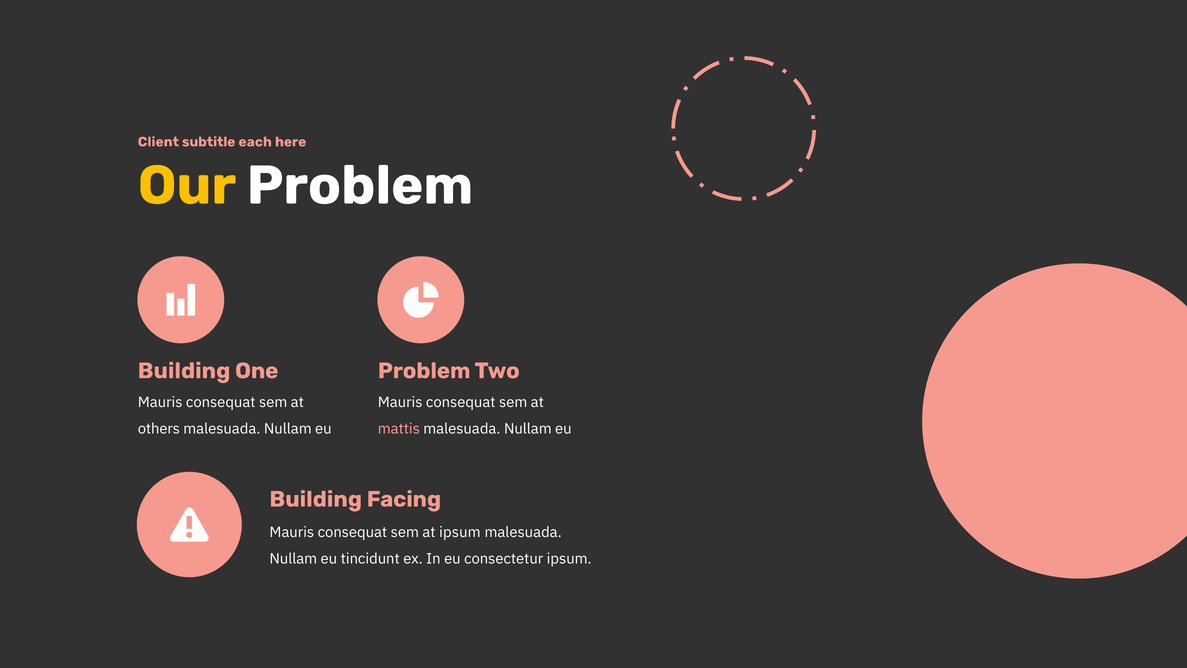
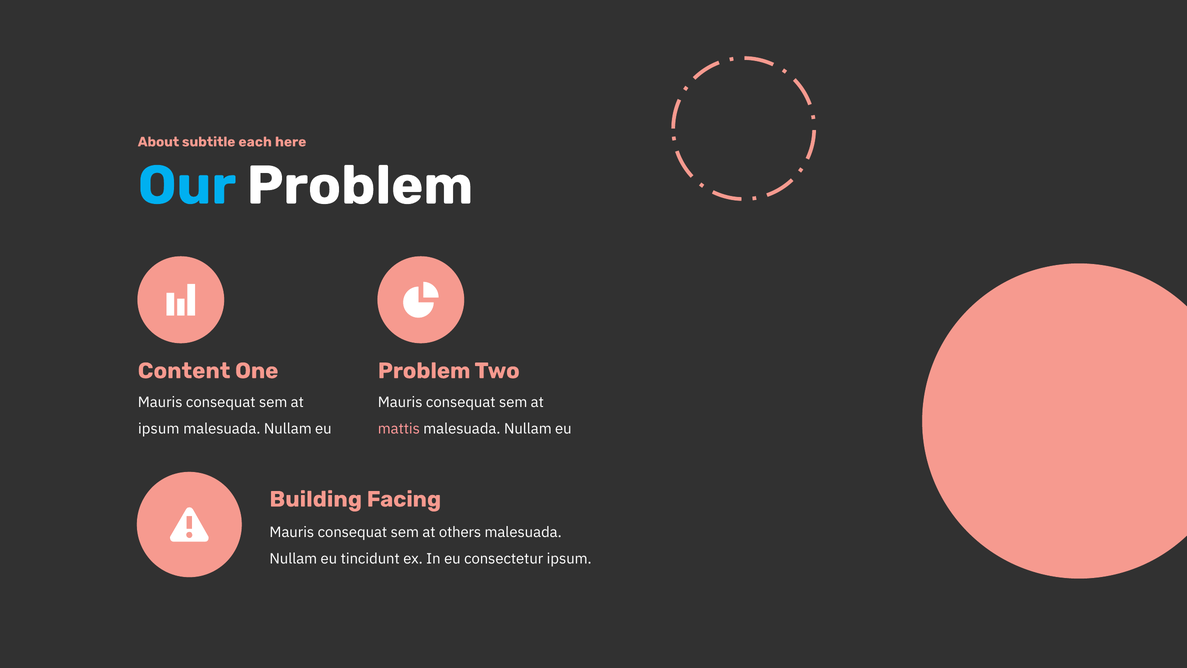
Client: Client -> About
Our colour: yellow -> light blue
Building at (184, 371): Building -> Content
others at (159, 429): others -> ipsum
at ipsum: ipsum -> others
